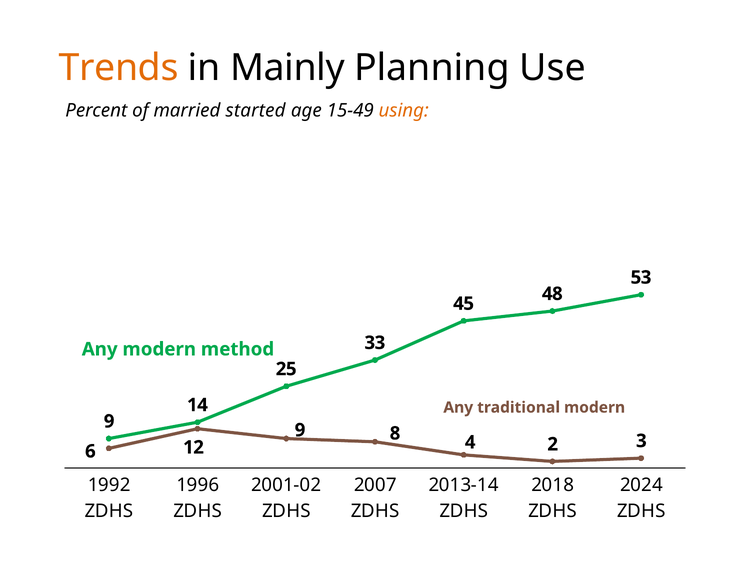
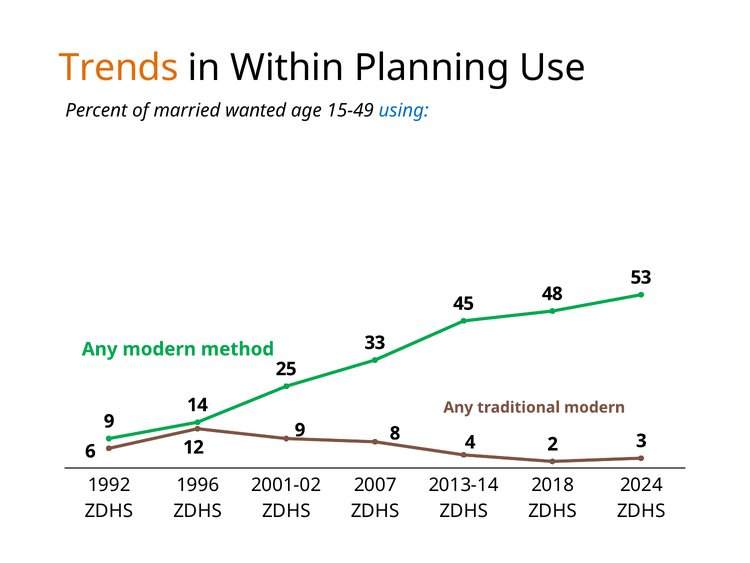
Mainly: Mainly -> Within
started: started -> wanted
using colour: orange -> blue
